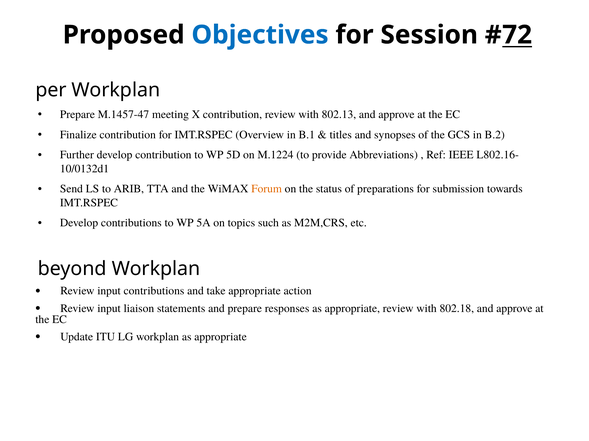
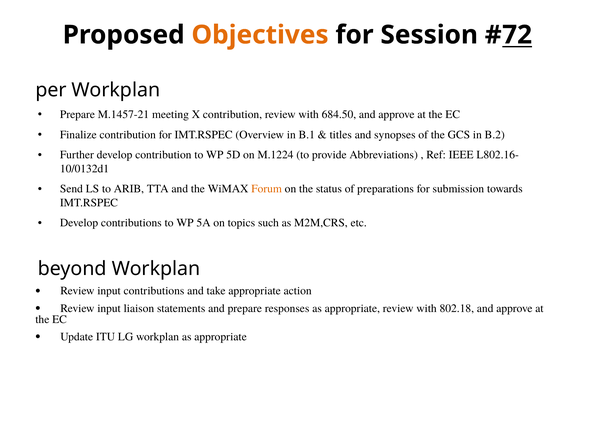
Objectives colour: blue -> orange
M.1457-47: M.1457-47 -> M.1457-21
802.13: 802.13 -> 684.50
